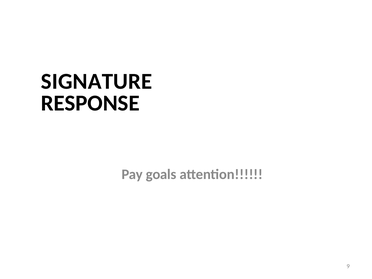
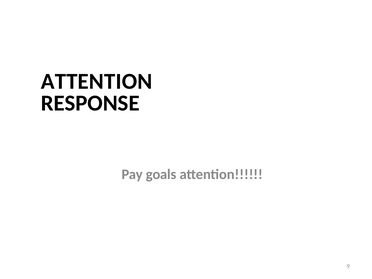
SIGNATURE at (97, 81): SIGNATURE -> ATTENTION
